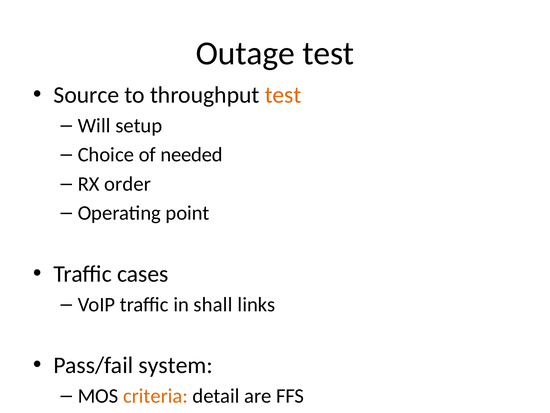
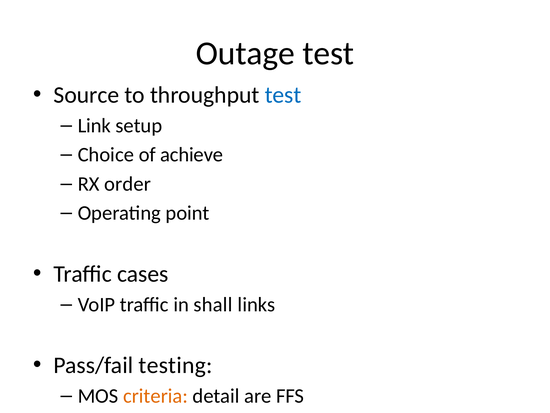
test at (283, 95) colour: orange -> blue
Will: Will -> Link
needed: needed -> achieve
system: system -> testing
